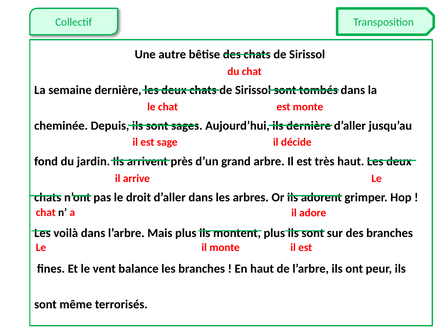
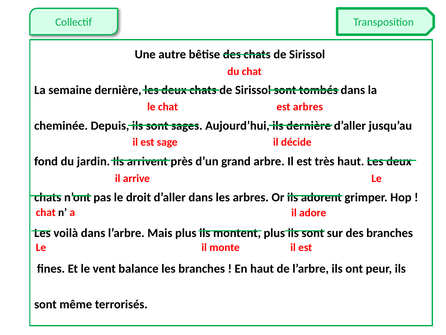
est monte: monte -> arbres
